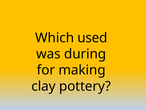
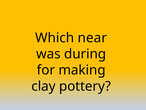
used: used -> near
